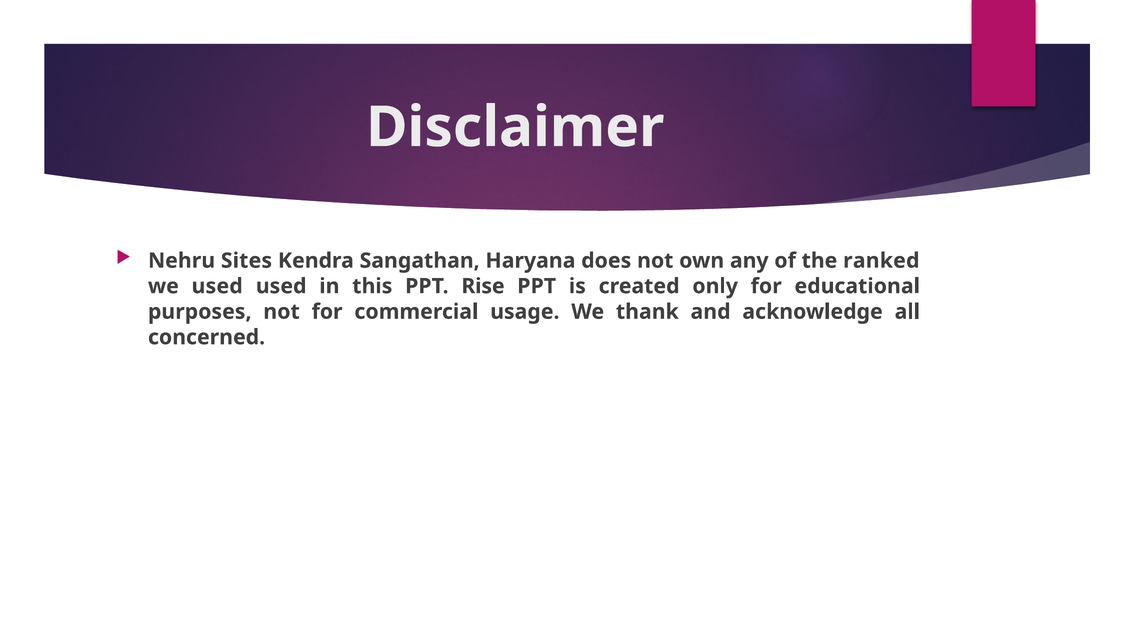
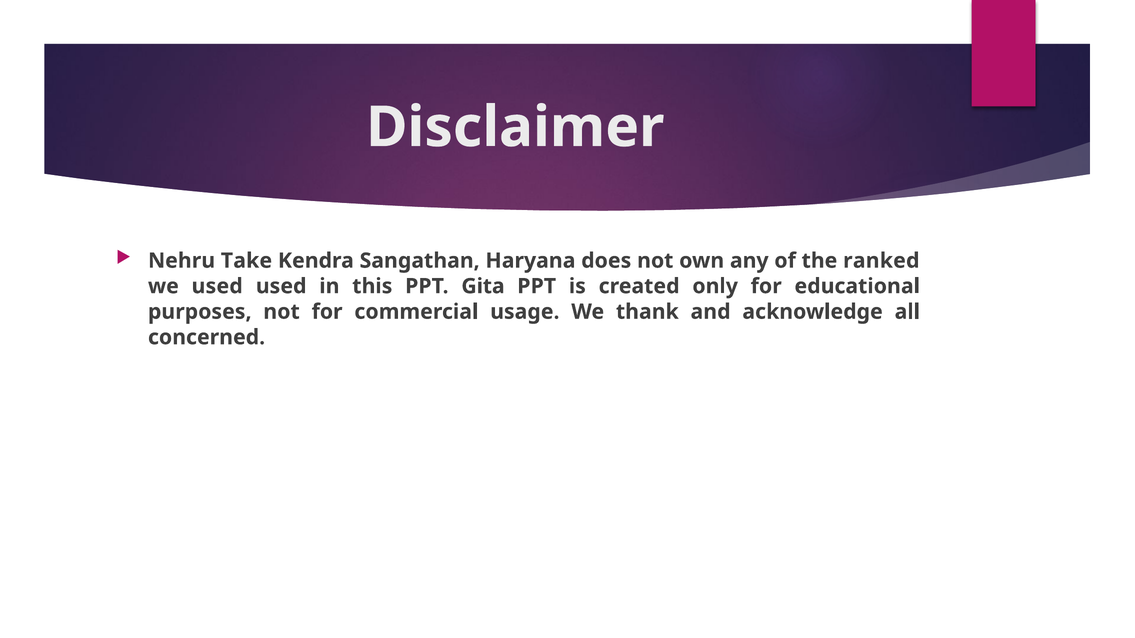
Sites: Sites -> Take
Rise: Rise -> Gita
